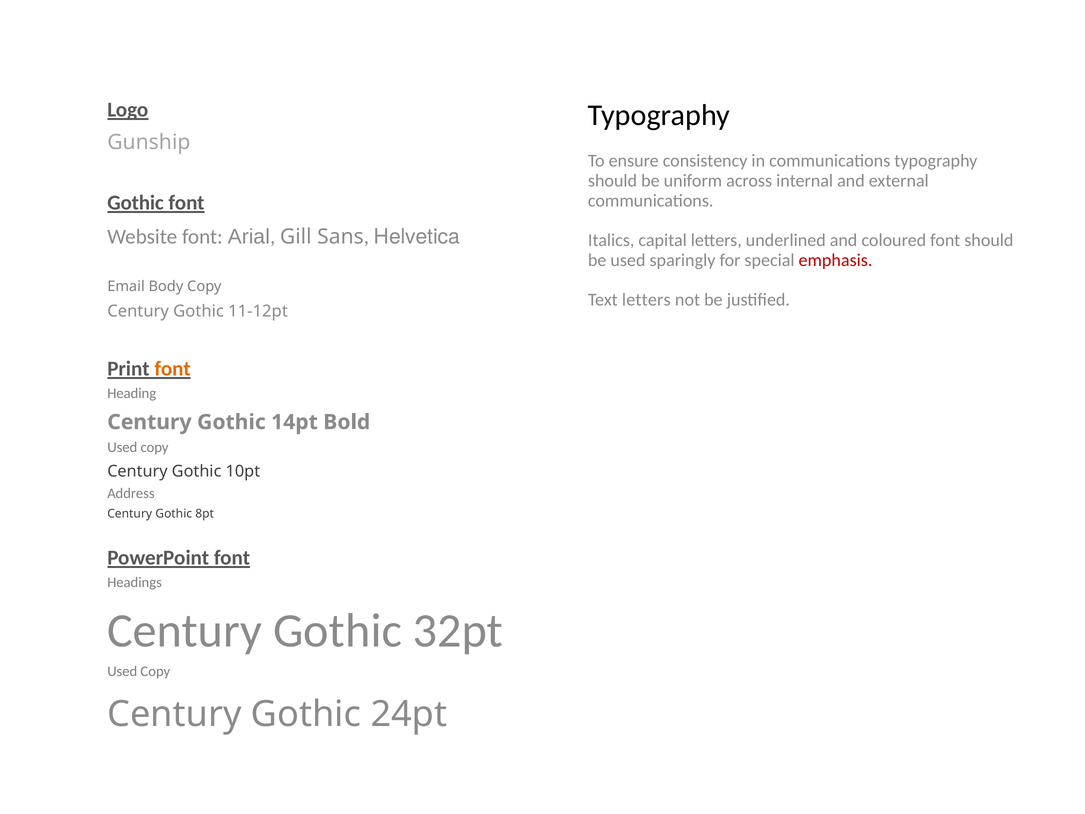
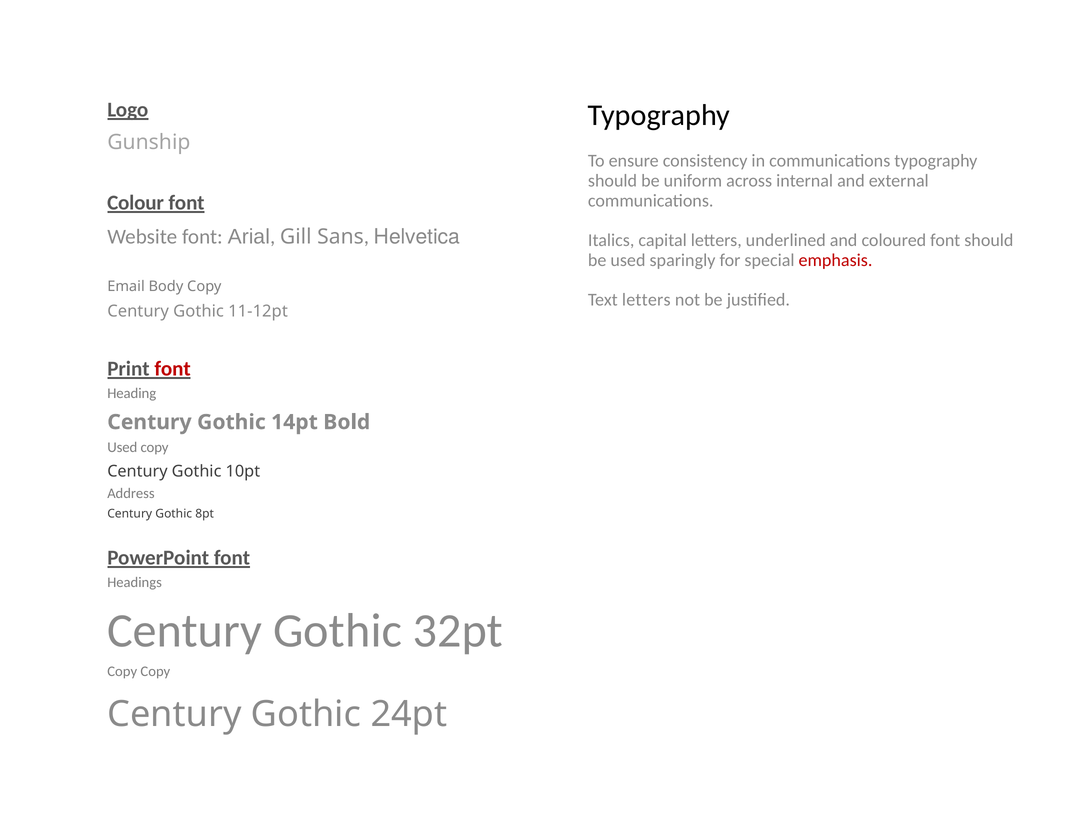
Gothic at (136, 203): Gothic -> Colour
font at (173, 369) colour: orange -> red
Used at (122, 671): Used -> Copy
